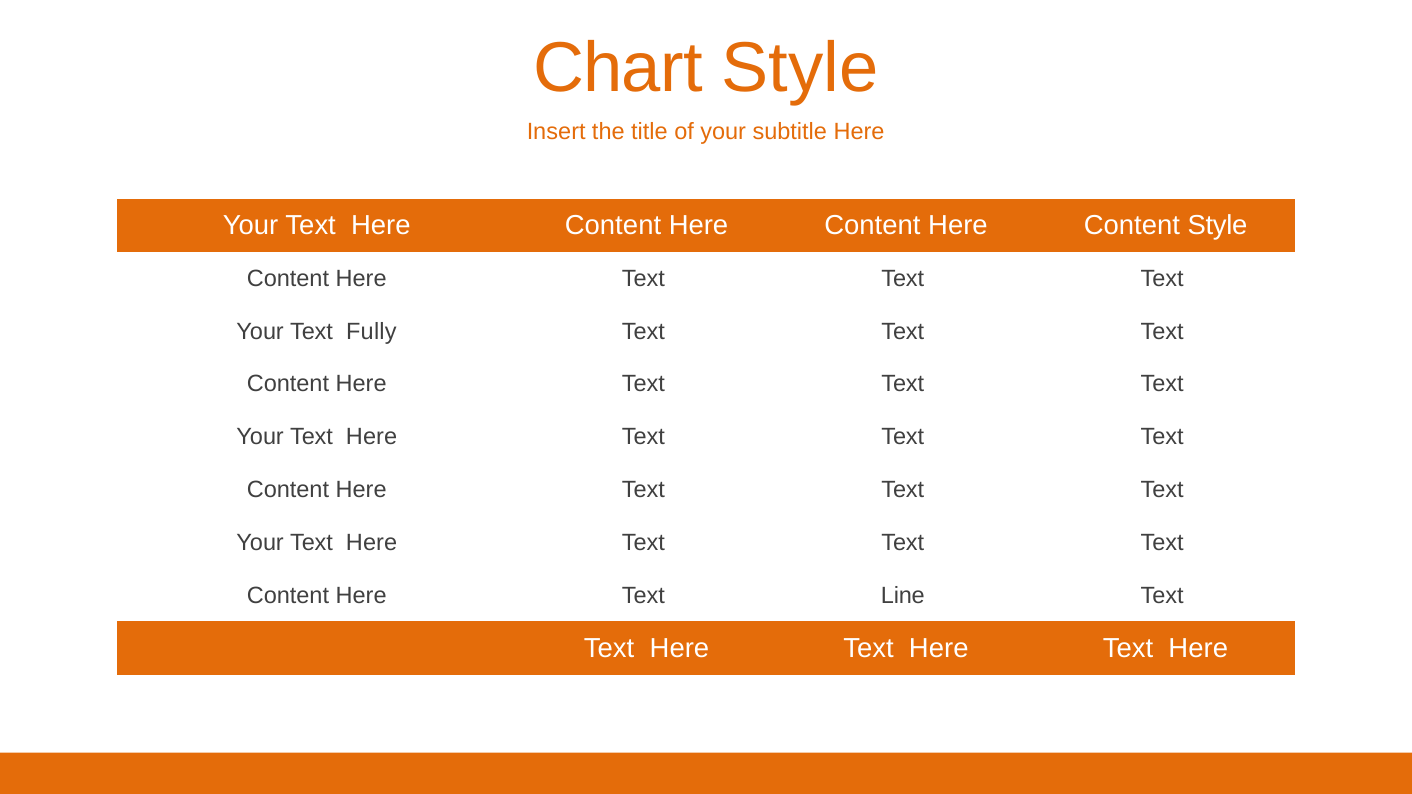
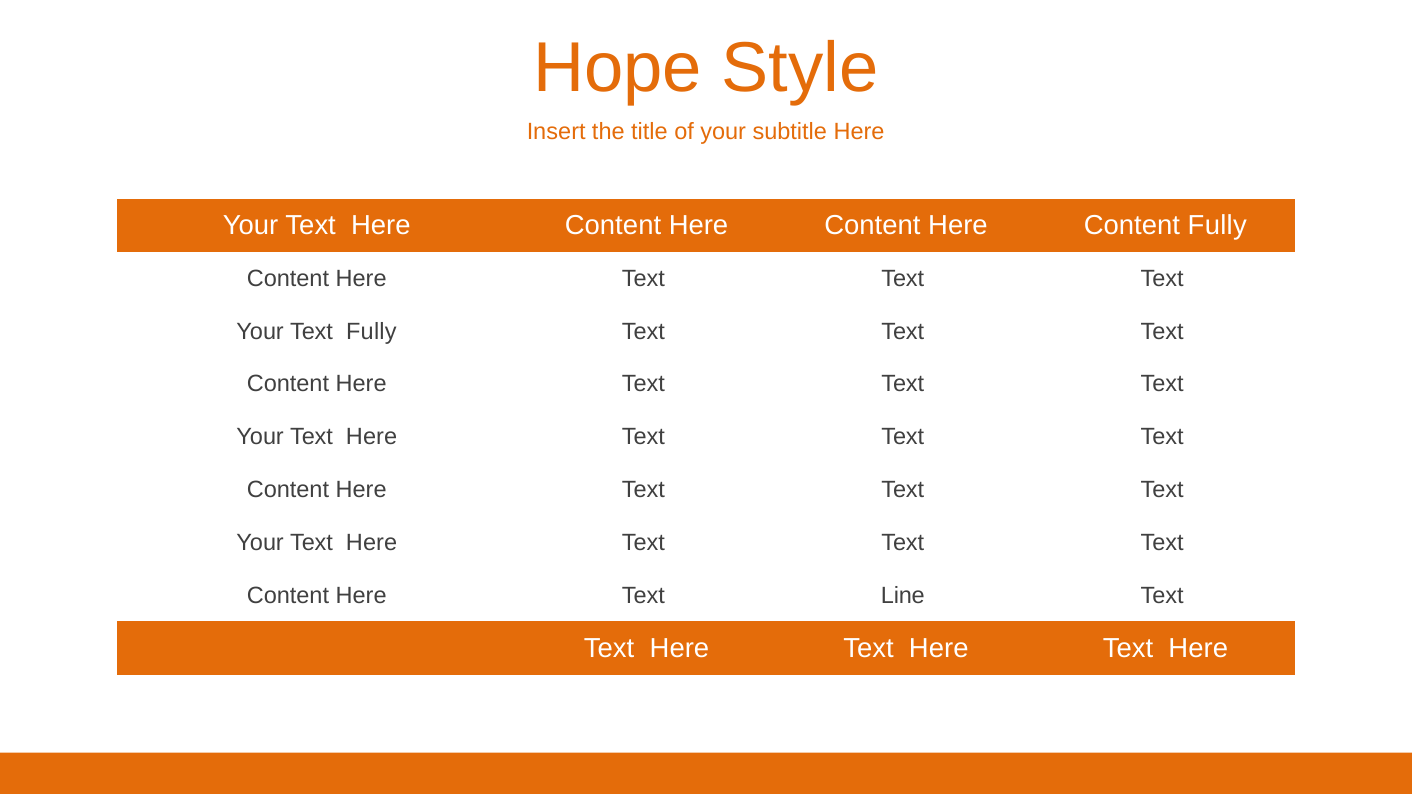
Chart: Chart -> Hope
Content Style: Style -> Fully
